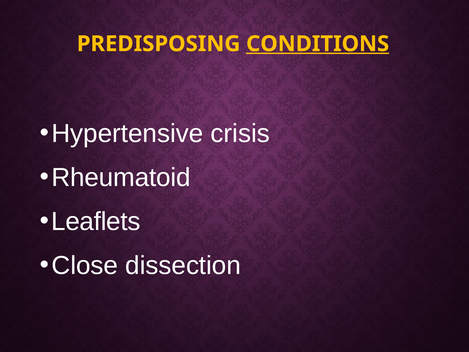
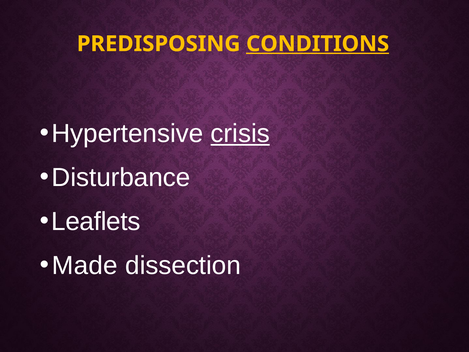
crisis underline: none -> present
Rheumatoid: Rheumatoid -> Disturbance
Close: Close -> Made
